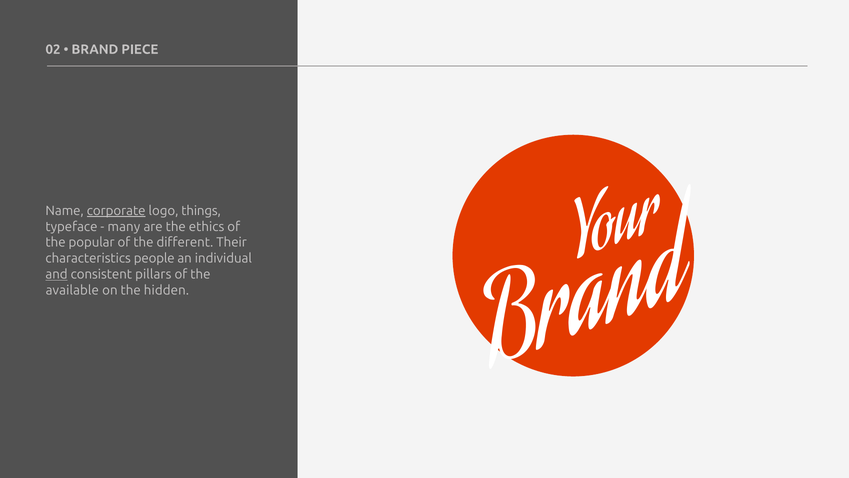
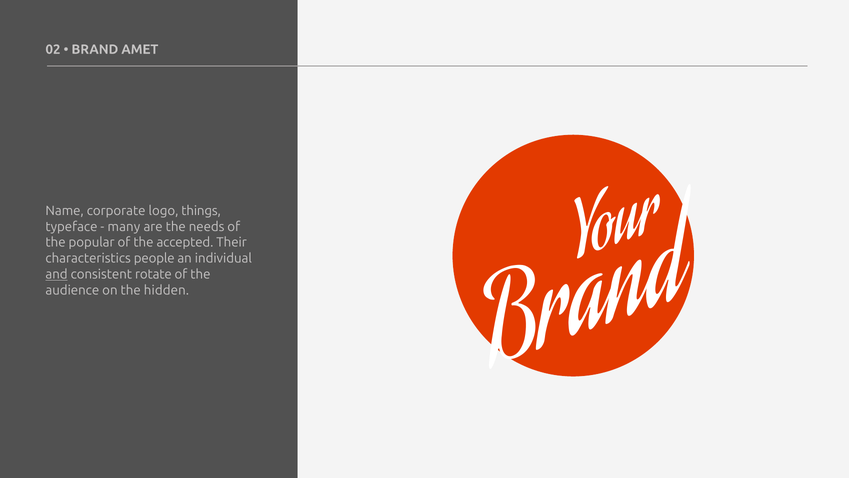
PIECE: PIECE -> AMET
corporate underline: present -> none
ethics: ethics -> needs
different: different -> accepted
pillars: pillars -> rotate
available: available -> audience
